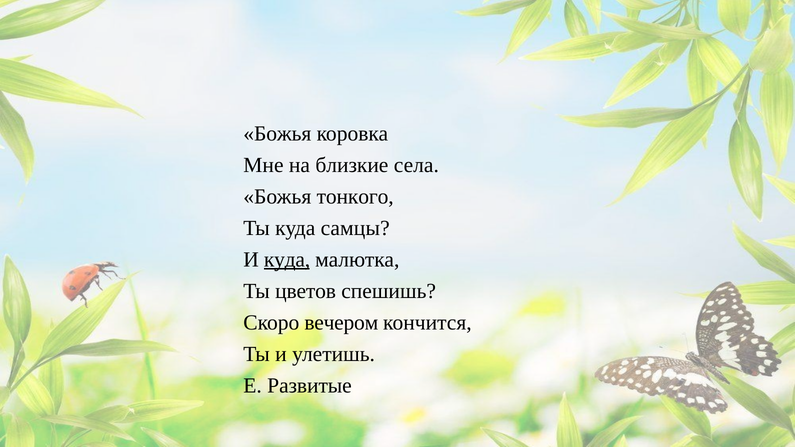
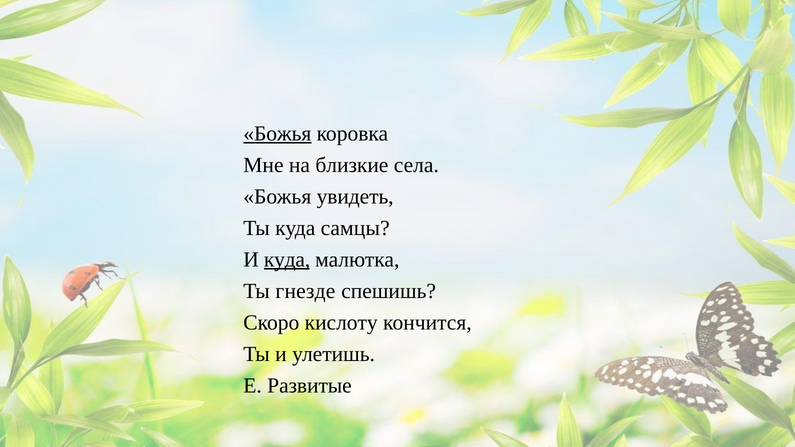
Божья at (277, 134) underline: none -> present
тонкого: тонкого -> увидеть
цветов: цветов -> гнезде
вечером: вечером -> кислоту
